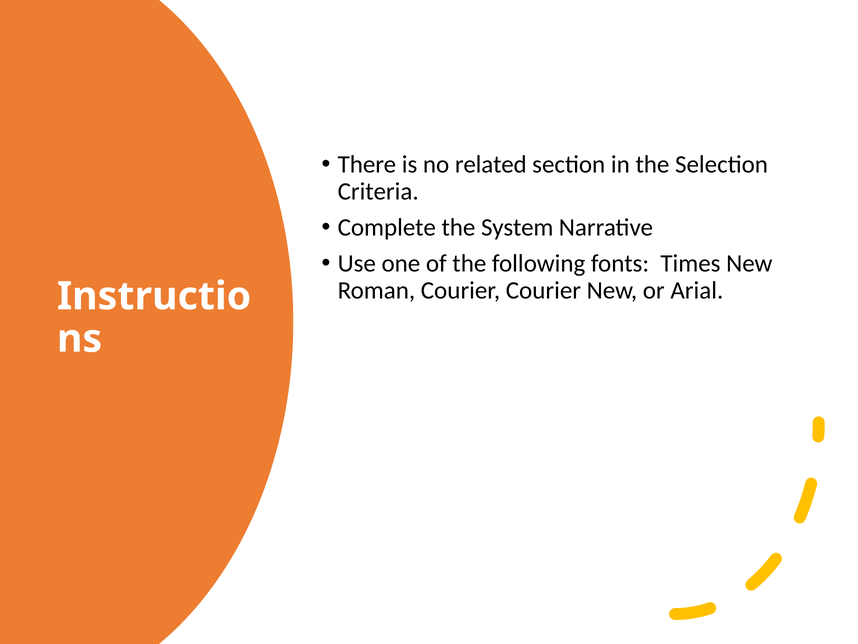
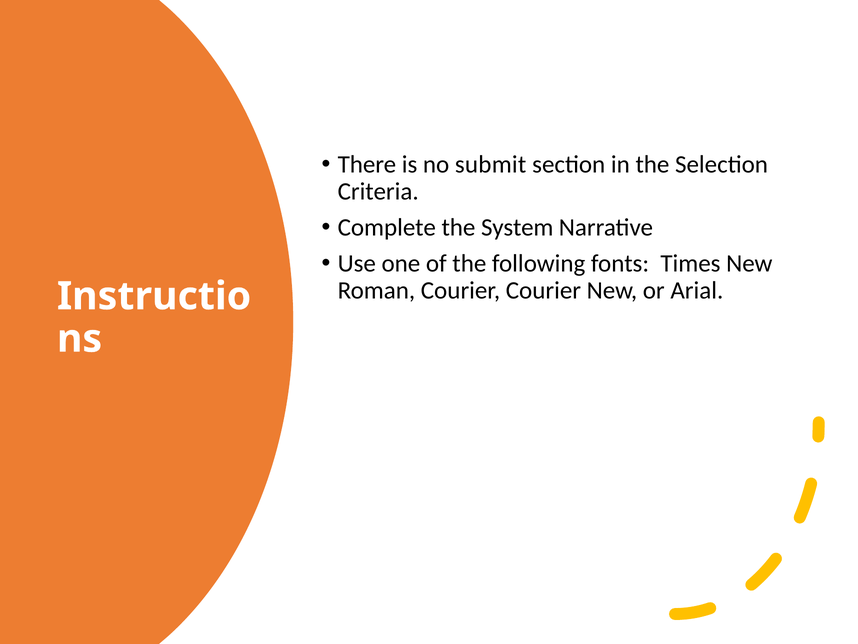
related: related -> submit
